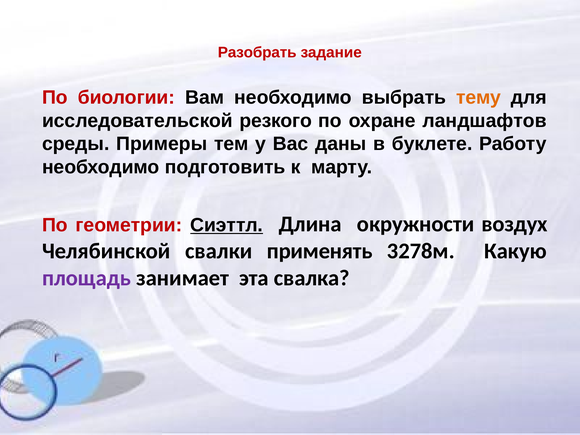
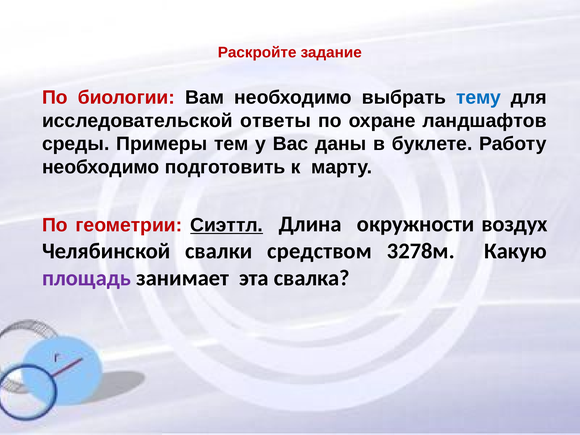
Разобрать: Разобрать -> Раскройте
тему colour: orange -> blue
резкого: резкого -> ответы
применять: применять -> средством
